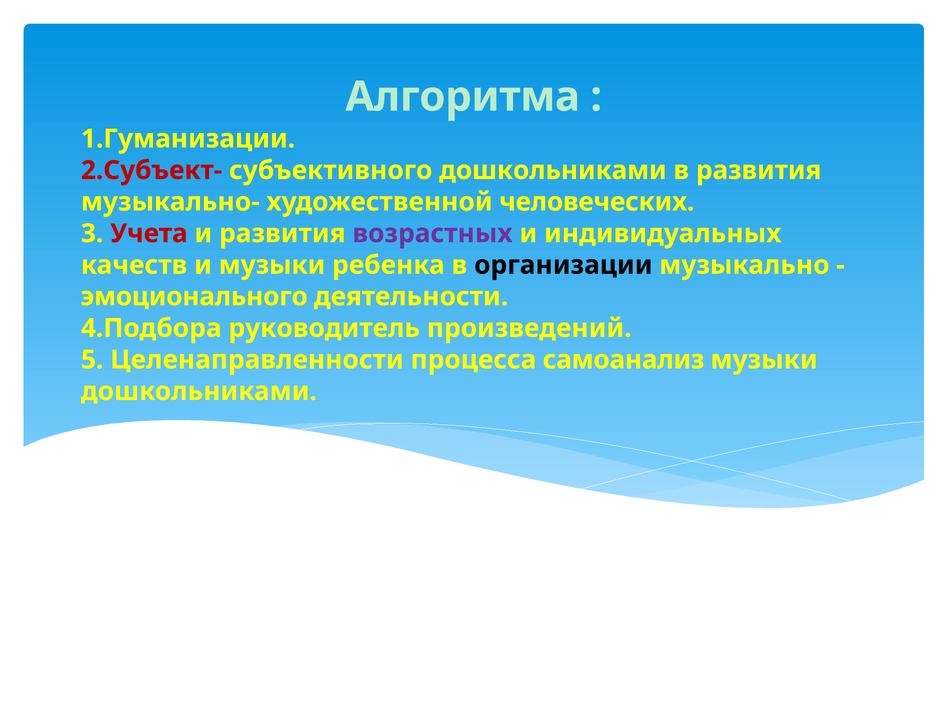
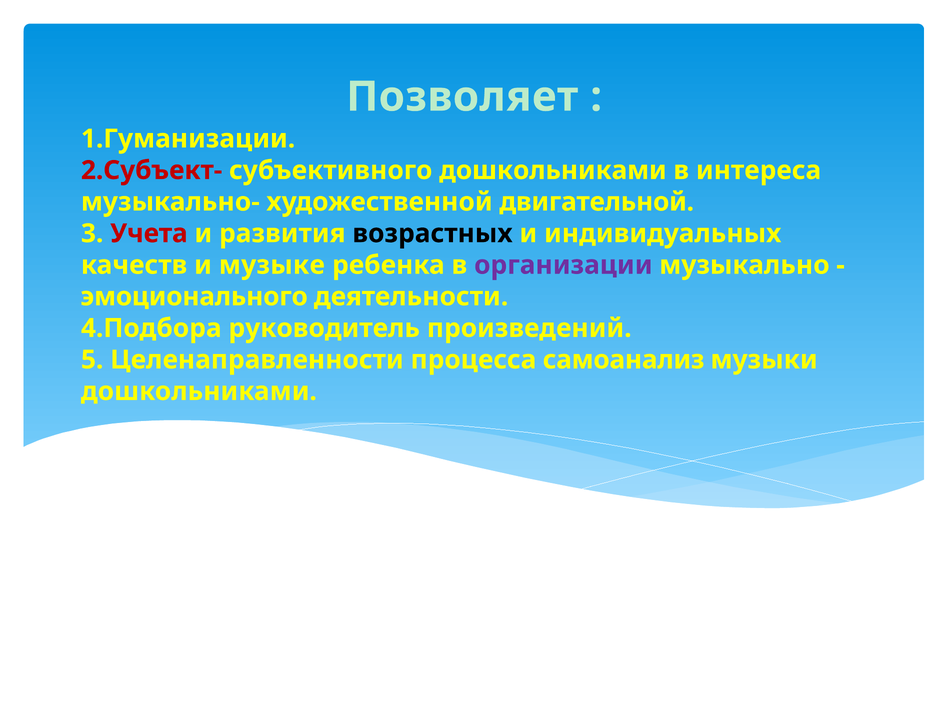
Алгоритма: Алгоритма -> Позволяет
в развития: развития -> интереса
человеческих: человеческих -> двигательной
возрастных colour: purple -> black
и музыки: музыки -> музыке
организации colour: black -> purple
